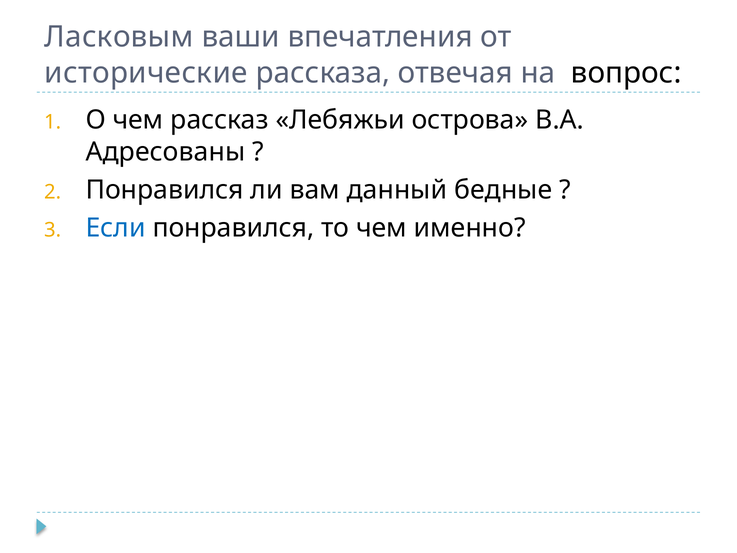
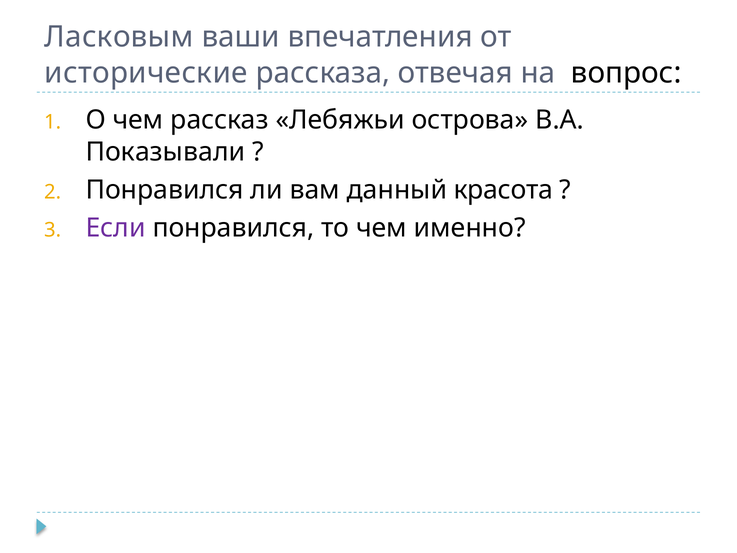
Адресованы: Адресованы -> Показывали
бедные: бедные -> красота
Если colour: blue -> purple
